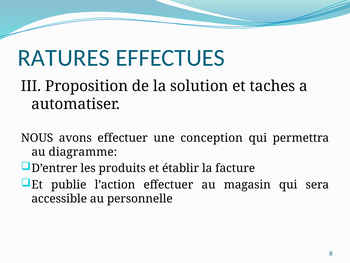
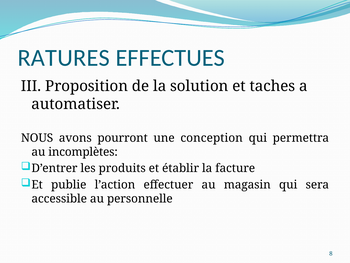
avons effectuer: effectuer -> pourront
diagramme: diagramme -> incomplètes
